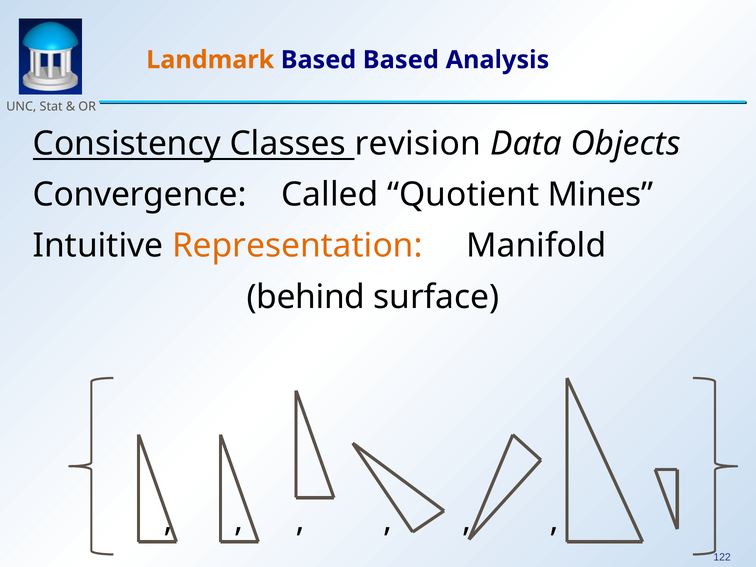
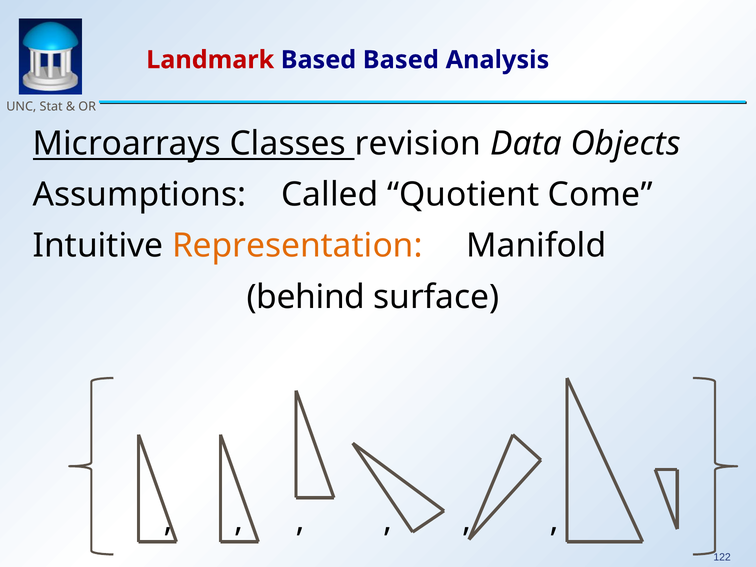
Landmark colour: orange -> red
Consistency: Consistency -> Microarrays
Convergence: Convergence -> Assumptions
Mines: Mines -> Come
